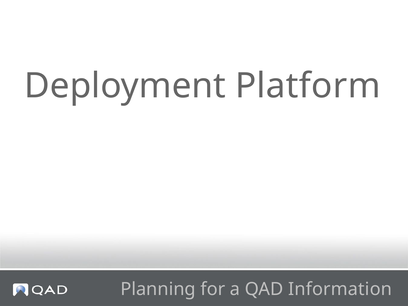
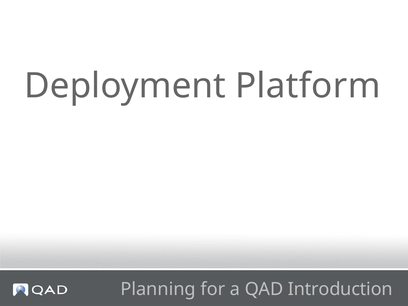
Information: Information -> Introduction
